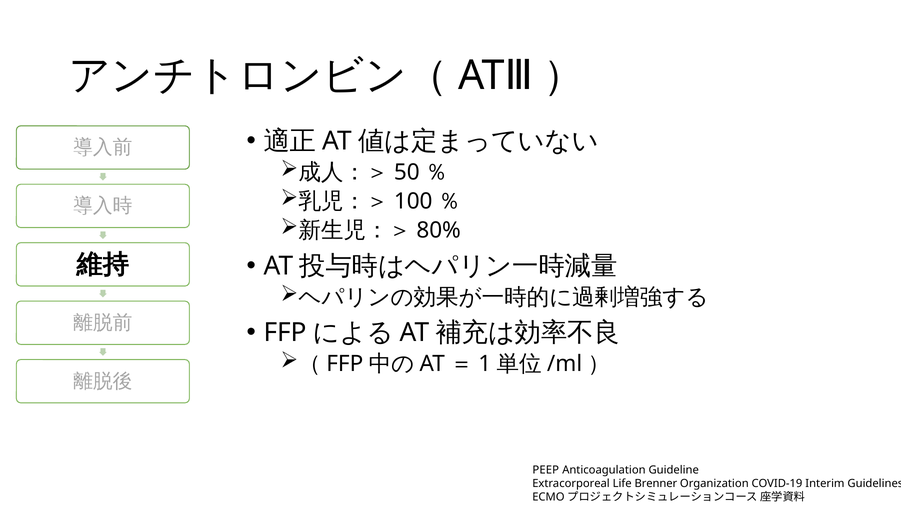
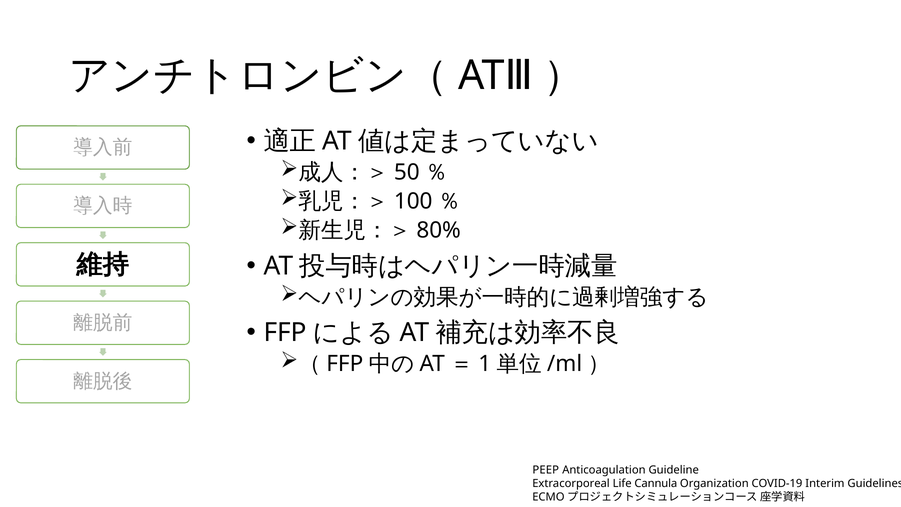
Brenner: Brenner -> Cannula
